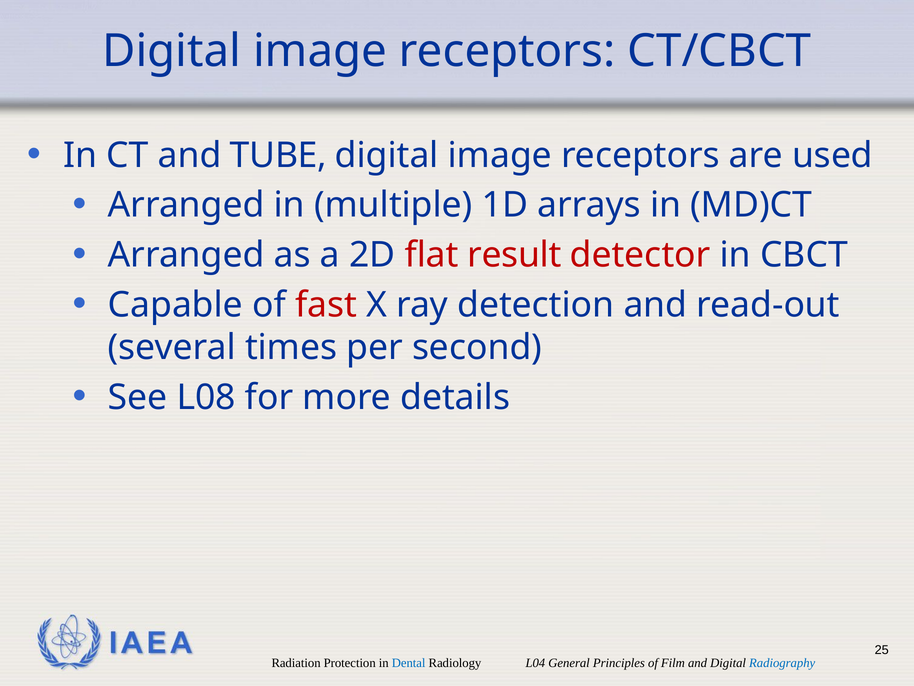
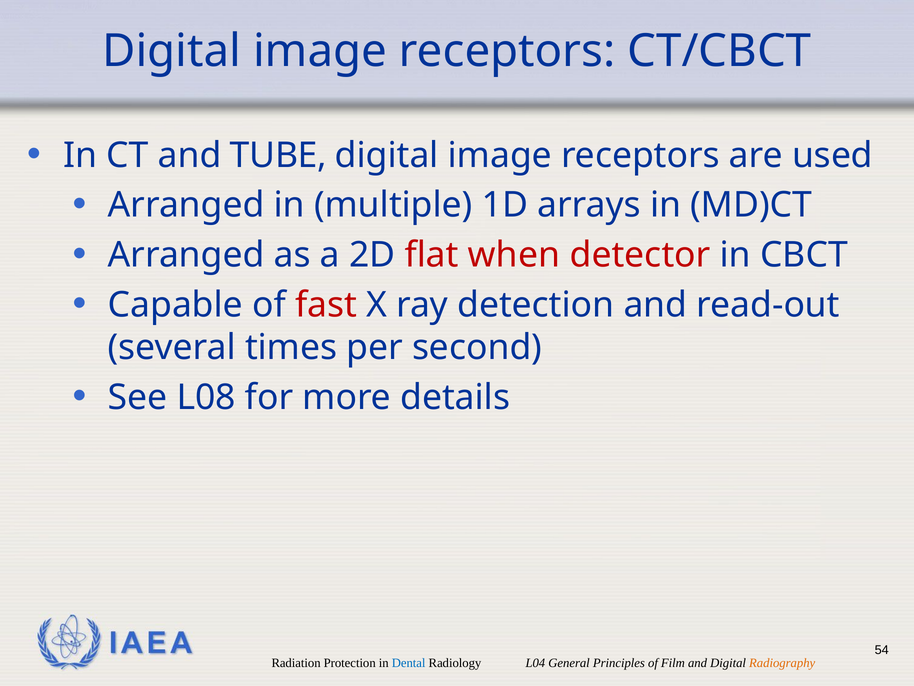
result: result -> when
25: 25 -> 54
Radiography colour: blue -> orange
